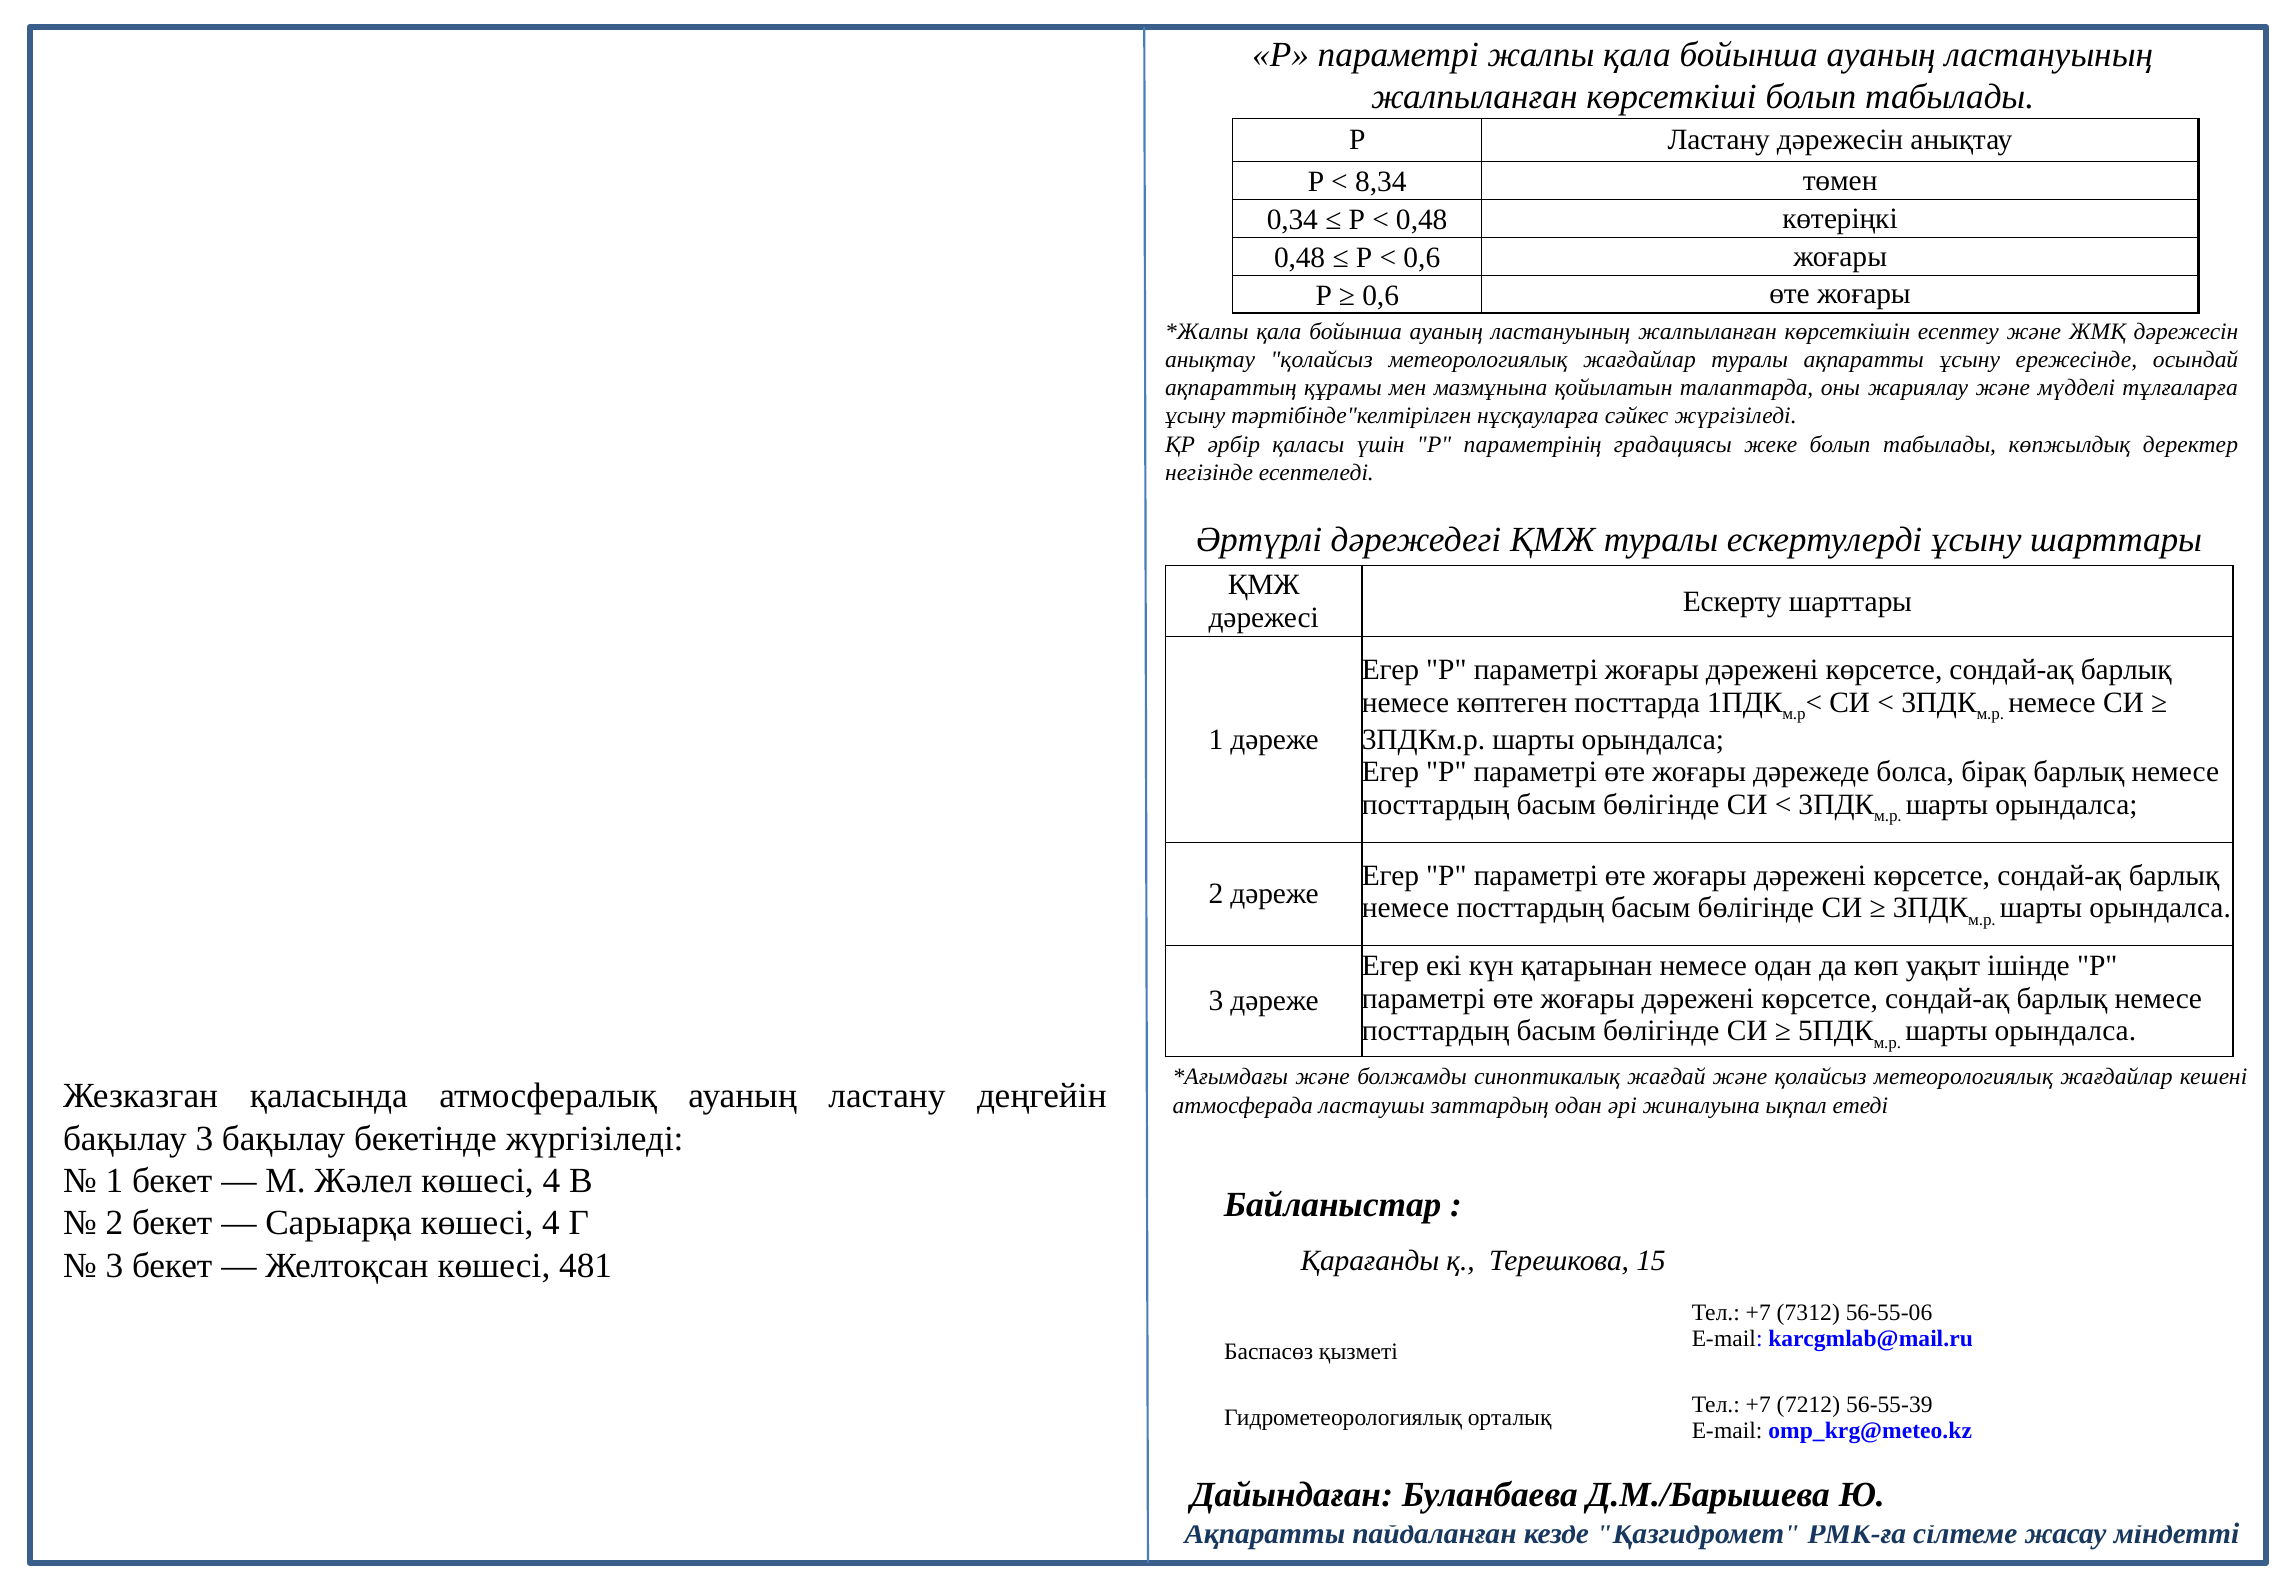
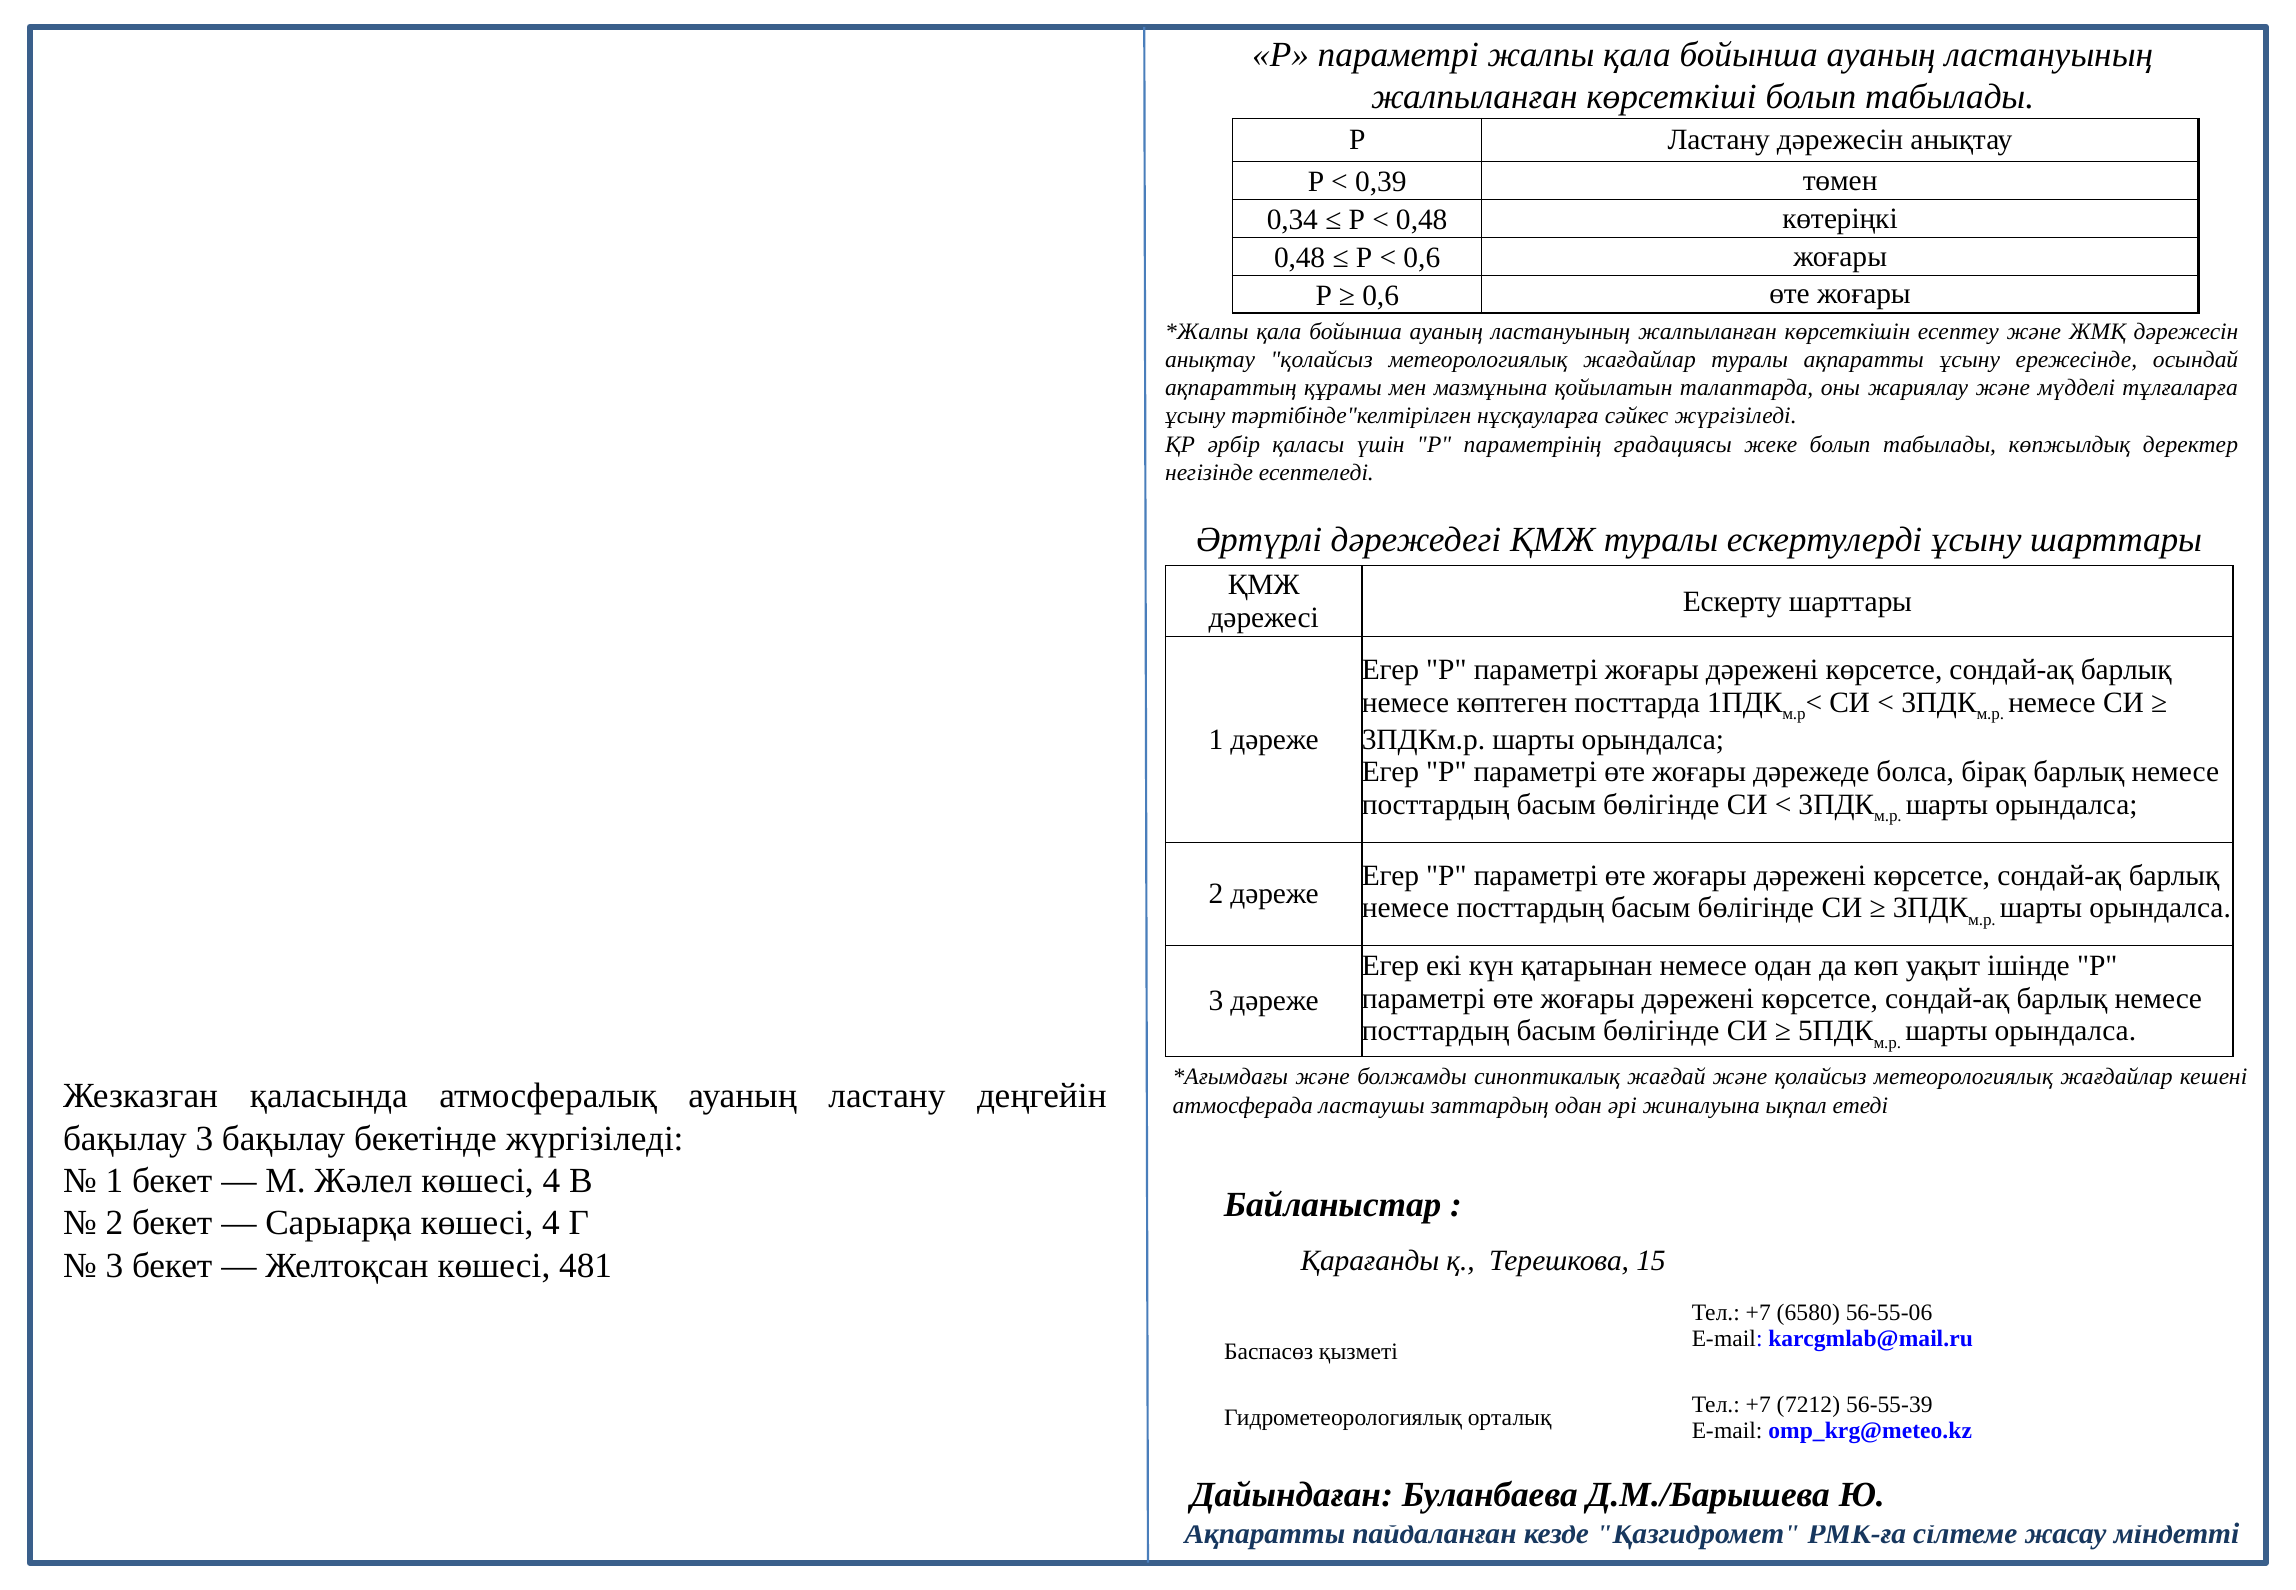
8,34: 8,34 -> 0,39
7312: 7312 -> 6580
